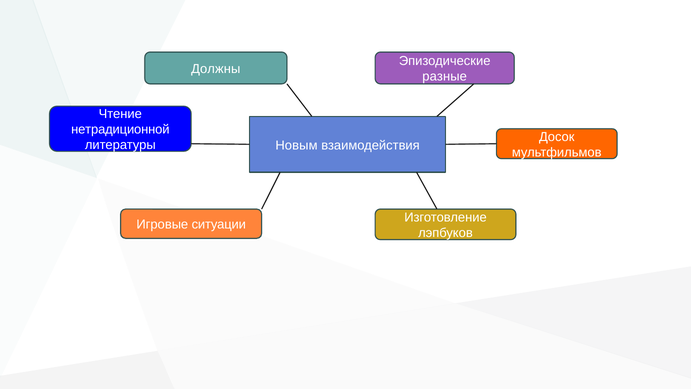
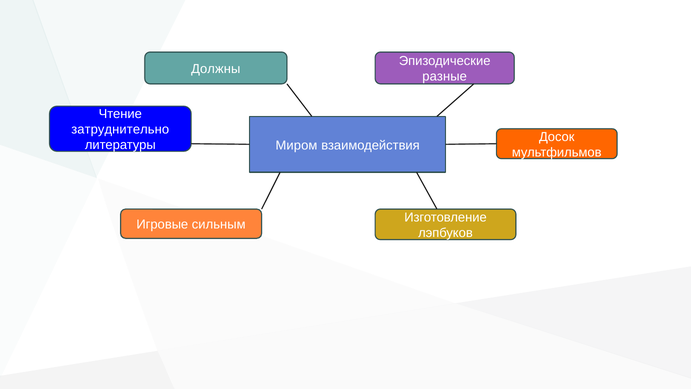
нетрадиционной: нетрадиционной -> затруднительно
Новым: Новым -> Миром
ситуации: ситуации -> сильным
